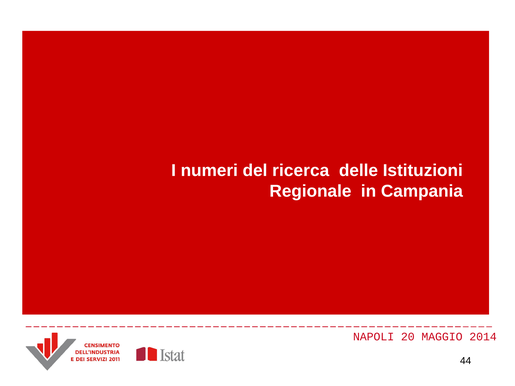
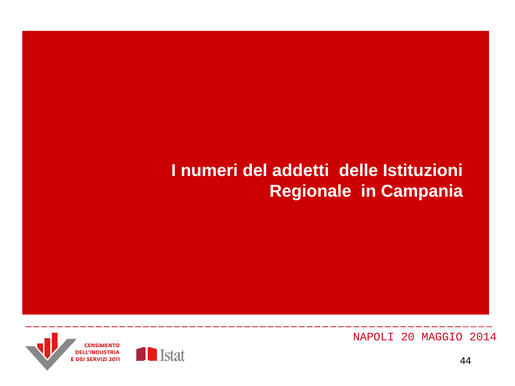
ricerca: ricerca -> addetti
